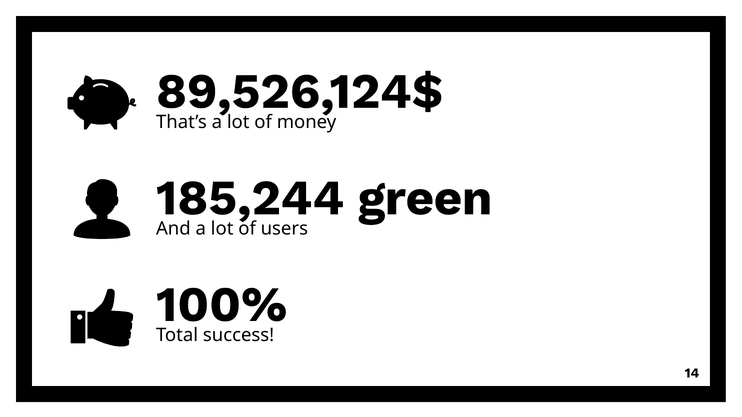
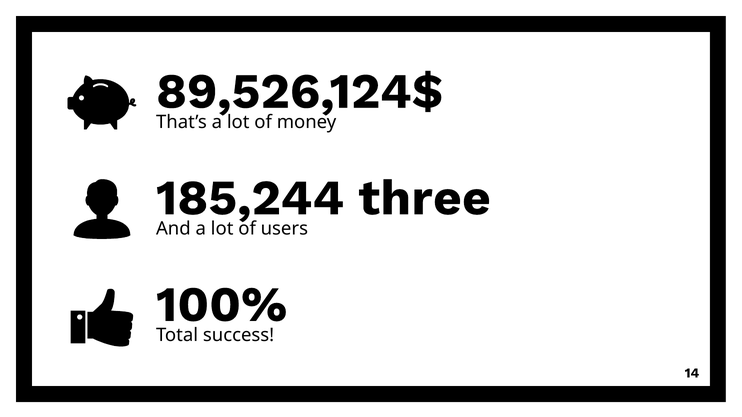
green: green -> three
